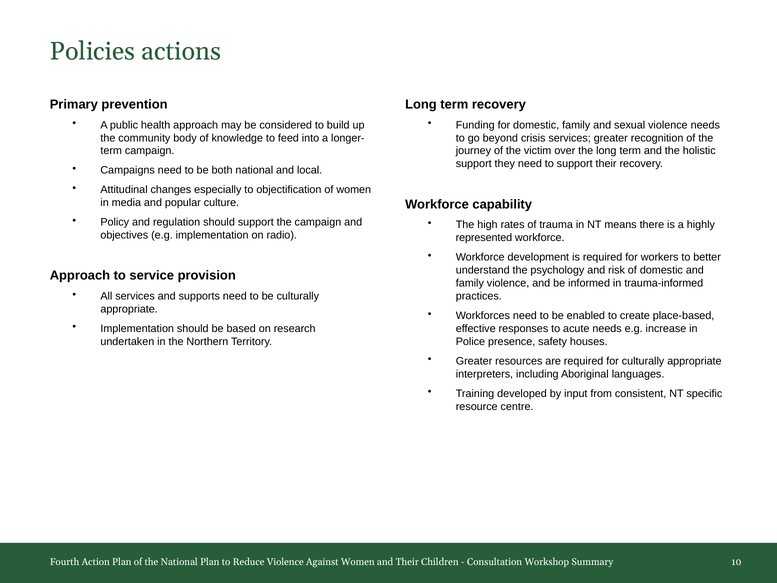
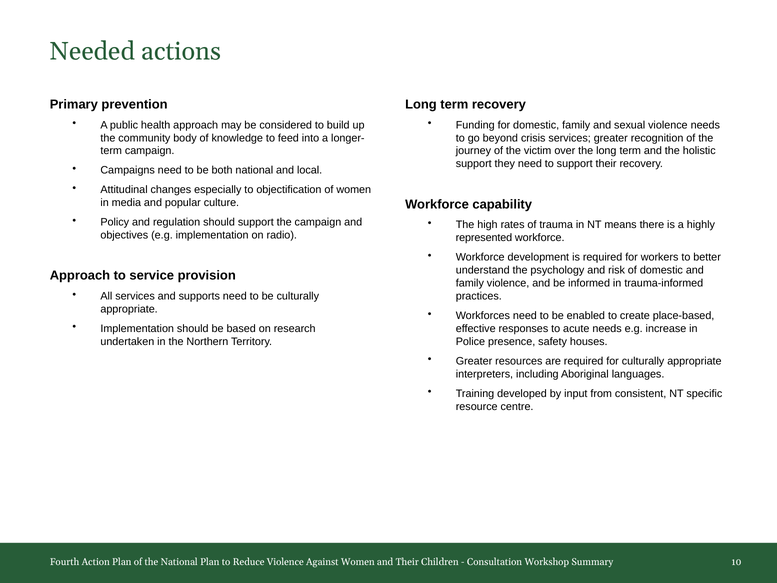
Policies: Policies -> Needed
